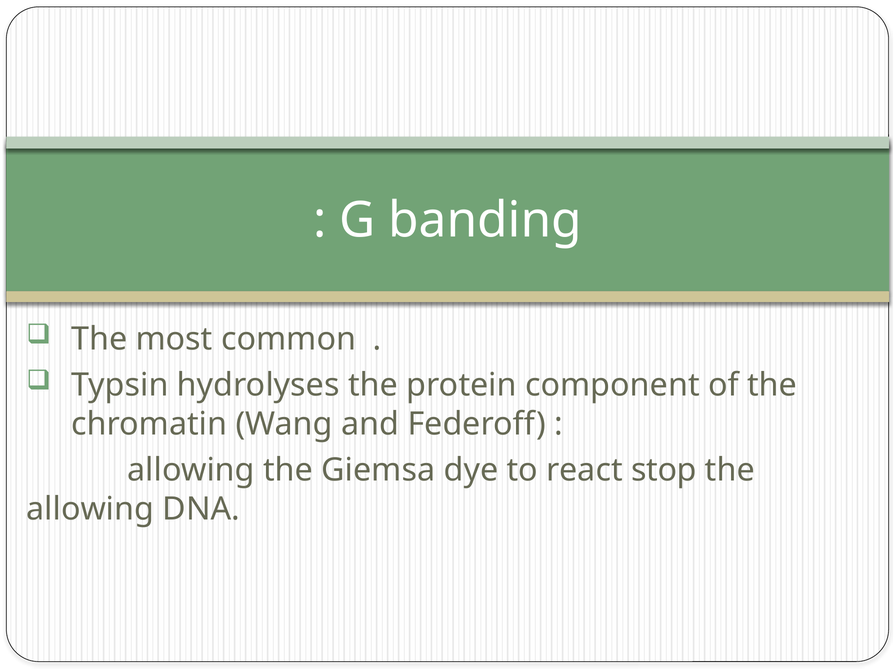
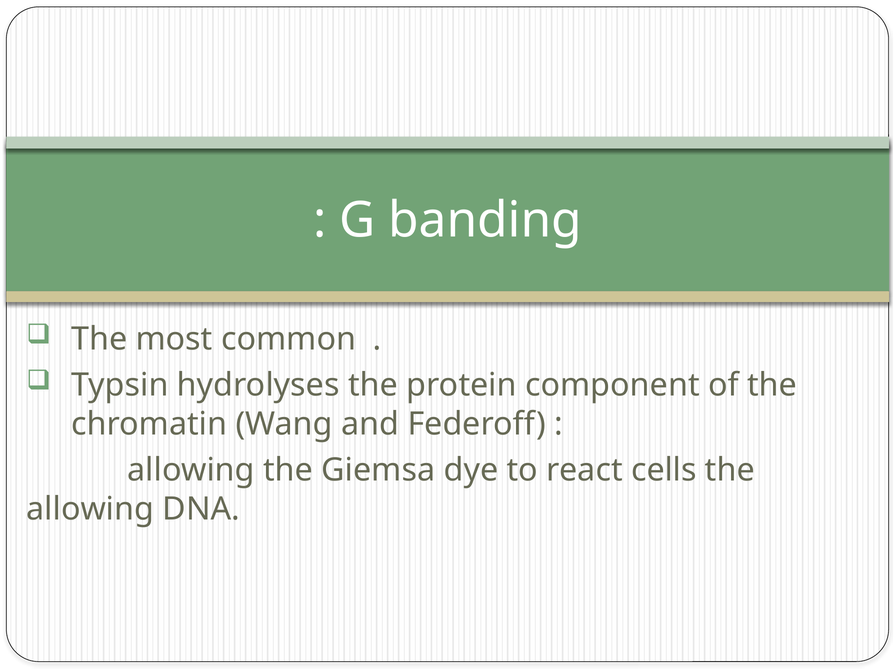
stop: stop -> cells
